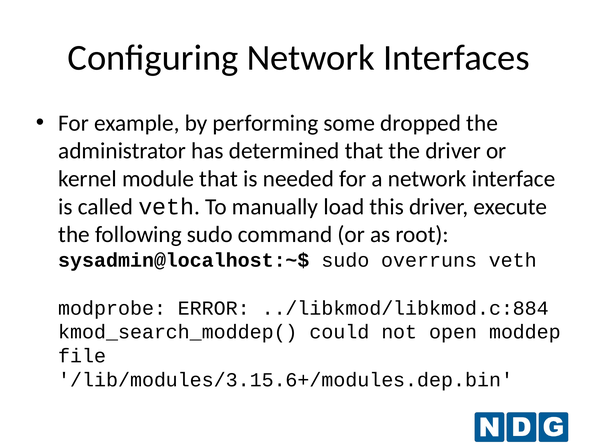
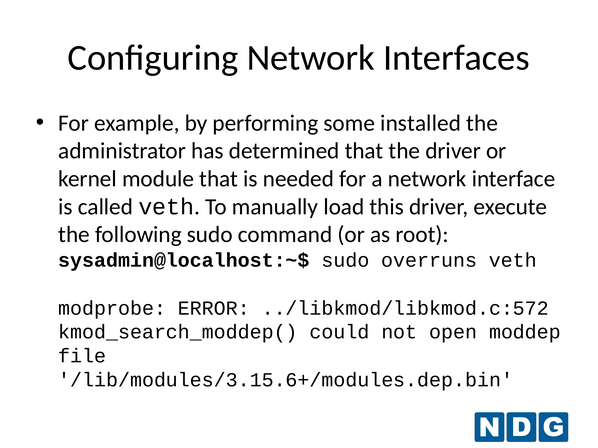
dropped: dropped -> installed
../libkmod/libkmod.c:884: ../libkmod/libkmod.c:884 -> ../libkmod/libkmod.c:572
